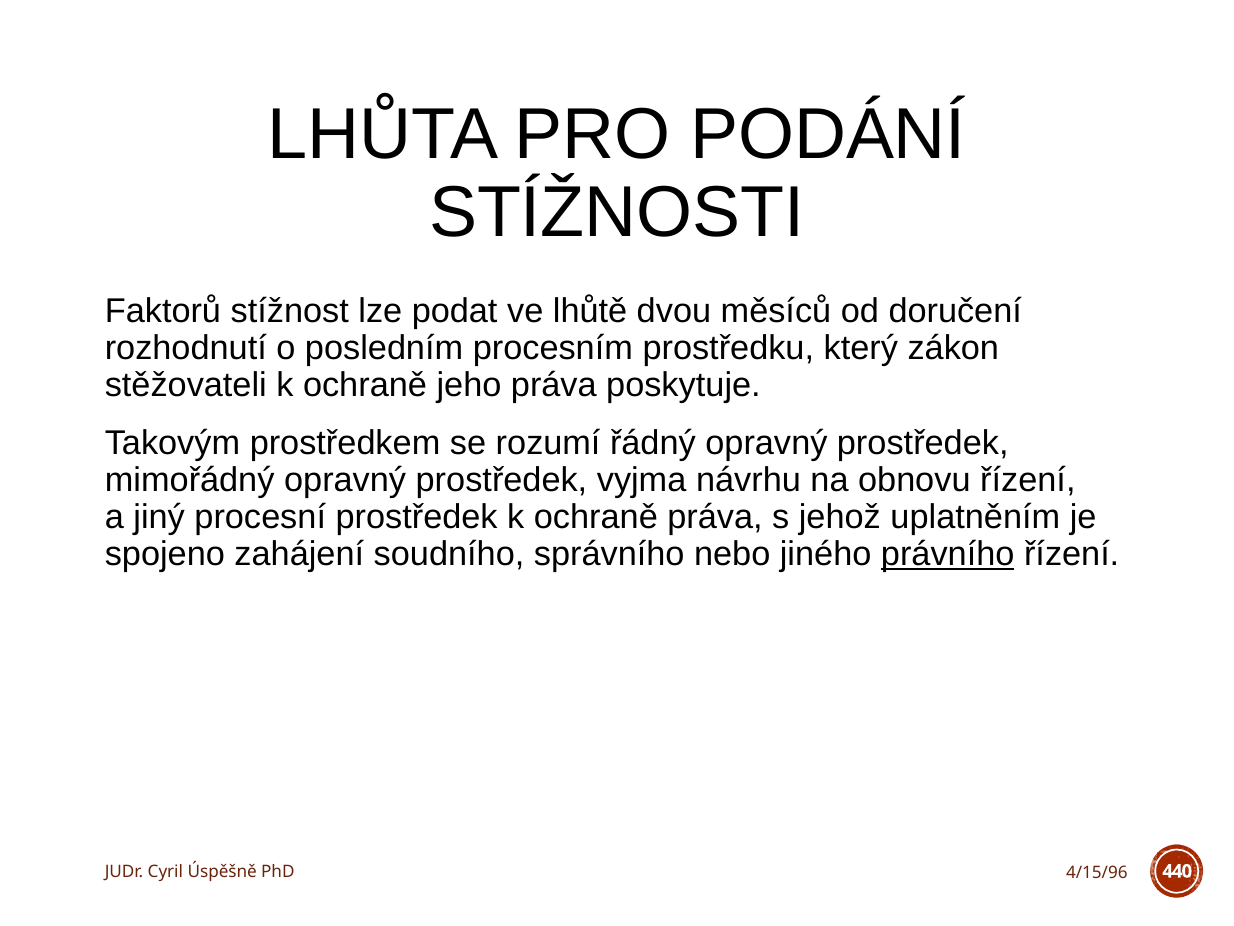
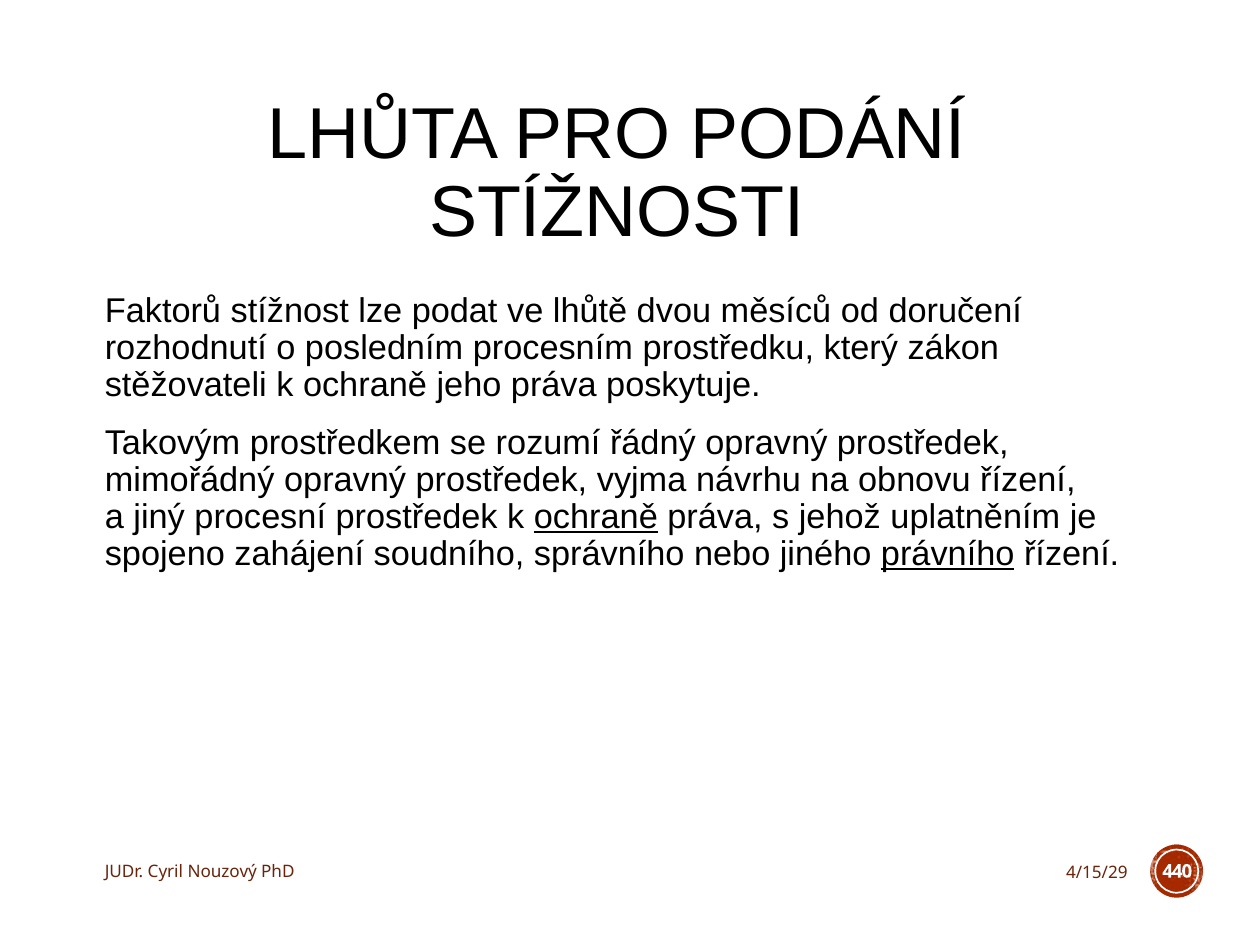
ochraně at (596, 517) underline: none -> present
Úspěšně: Úspěšně -> Nouzový
4/15/96: 4/15/96 -> 4/15/29
